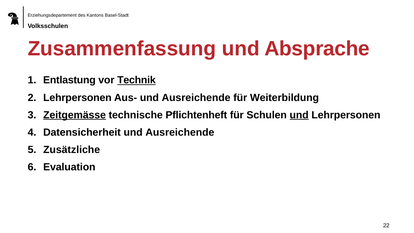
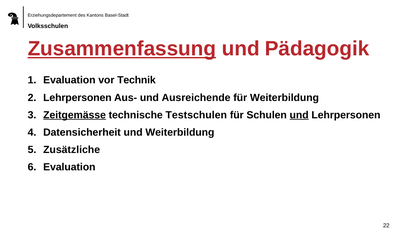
Zusammenfassung underline: none -> present
Absprache: Absprache -> Pädagogik
Entlastung at (69, 80): Entlastung -> Evaluation
Technik underline: present -> none
Pflichtenheft: Pflichtenheft -> Testschulen
Datensicherheit und Ausreichende: Ausreichende -> Weiterbildung
